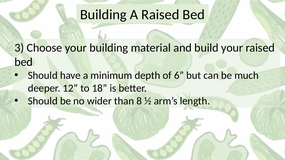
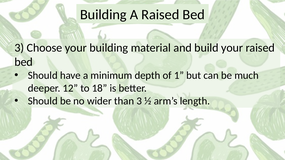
6: 6 -> 1
than 8: 8 -> 3
